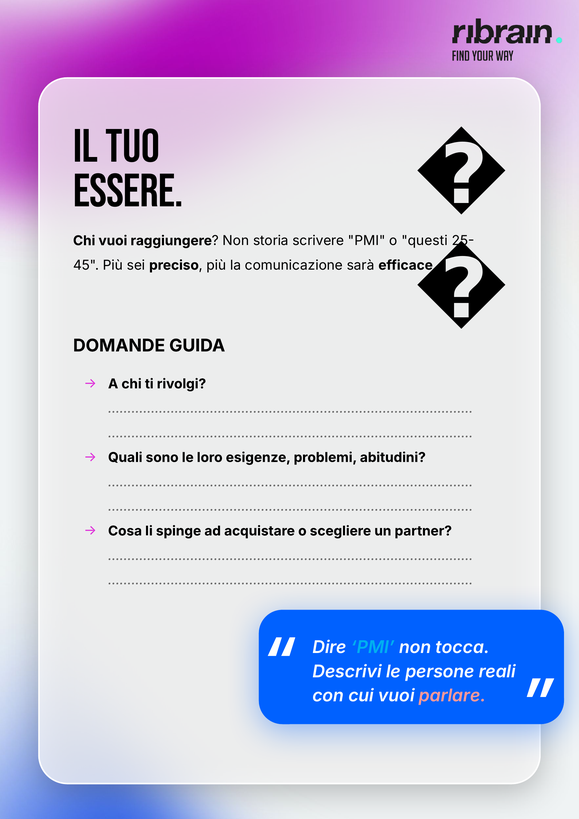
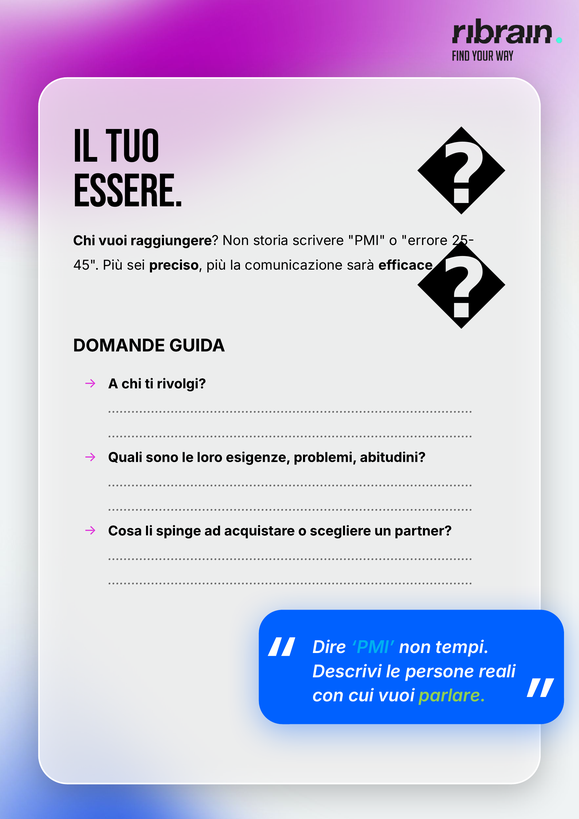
questi: questi -> errore
tocca: tocca -> tempi
parlare colour: pink -> light green
